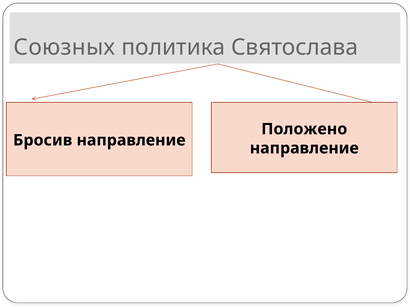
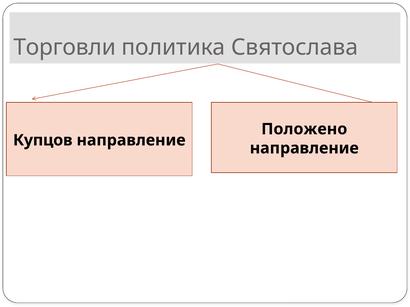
Союзных: Союзных -> Торговли
Бросив: Бросив -> Купцов
